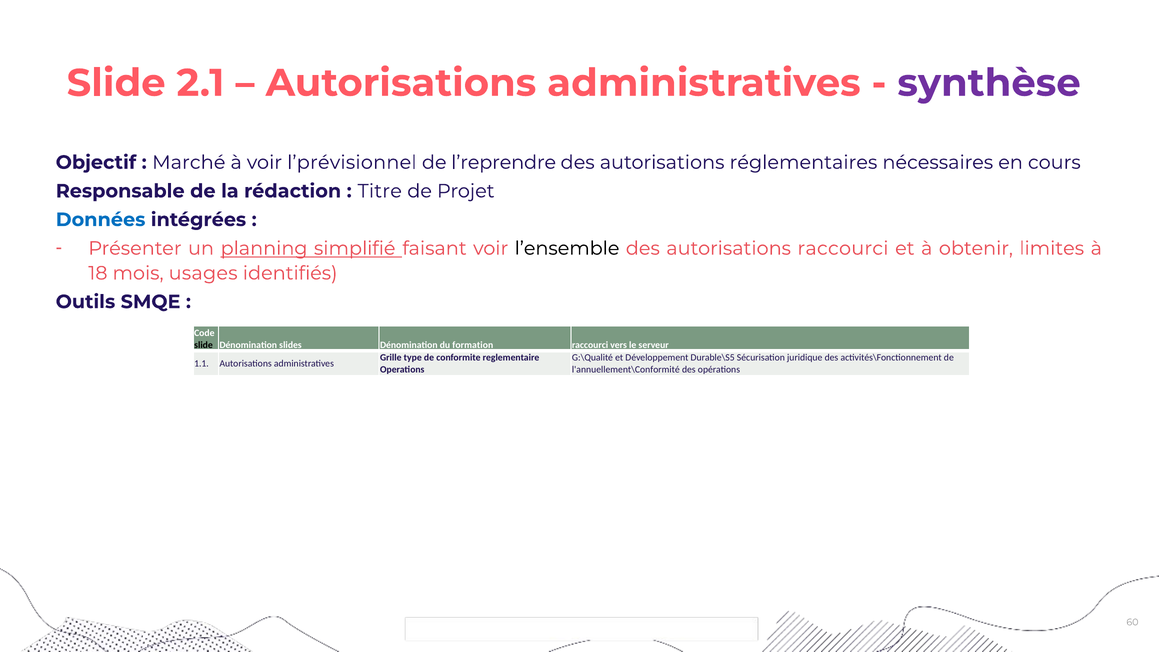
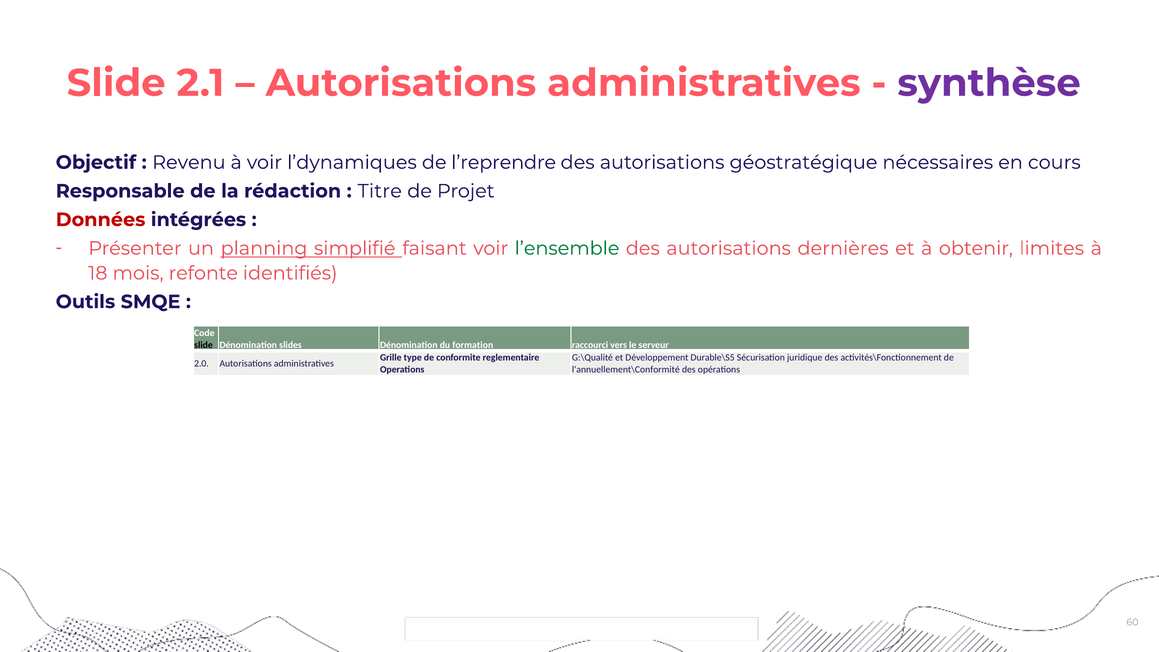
Marché: Marché -> Revenu
l’prévisionnel: l’prévisionnel -> l’dynamiques
réglementaires: réglementaires -> géostratégique
Données colour: blue -> red
l’ensemble colour: black -> green
autorisations raccourci: raccourci -> dernières
usages: usages -> refonte
1.1: 1.1 -> 2.0
